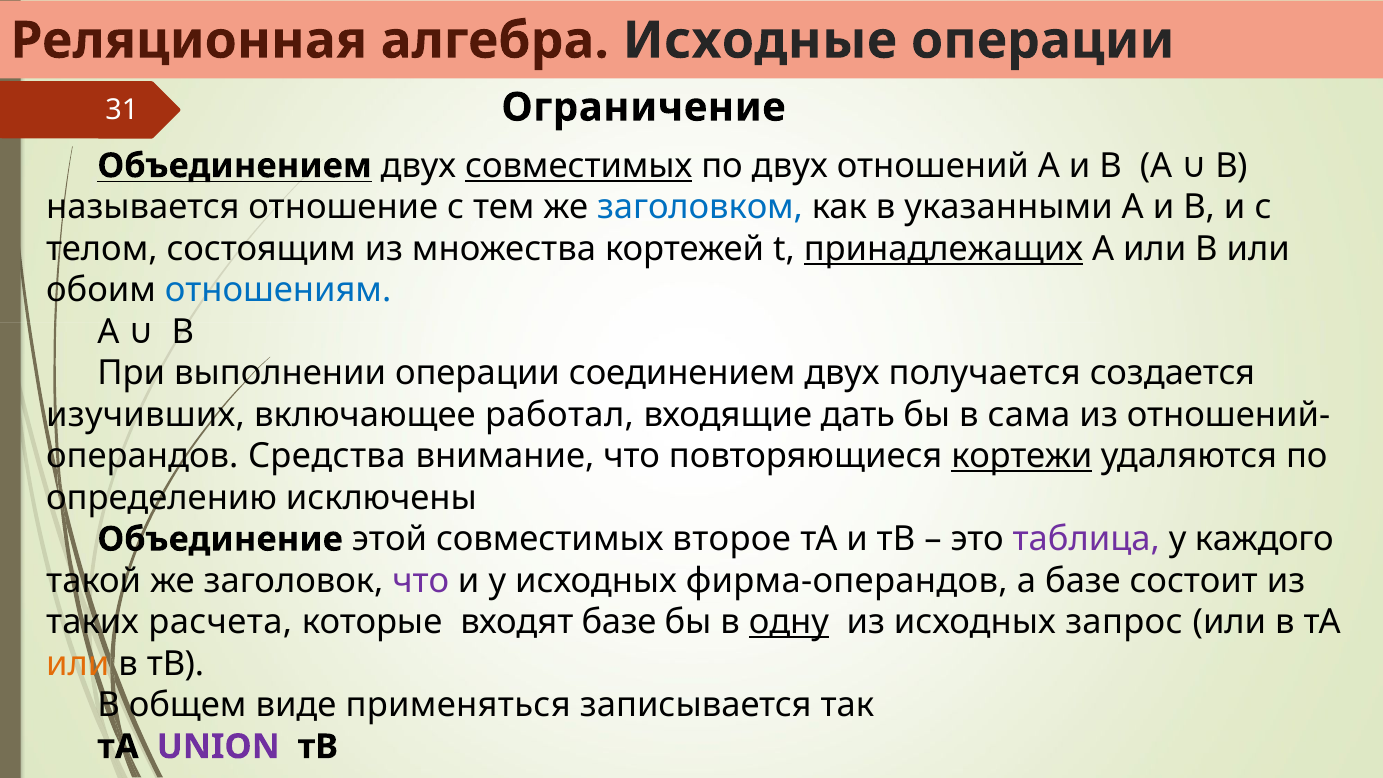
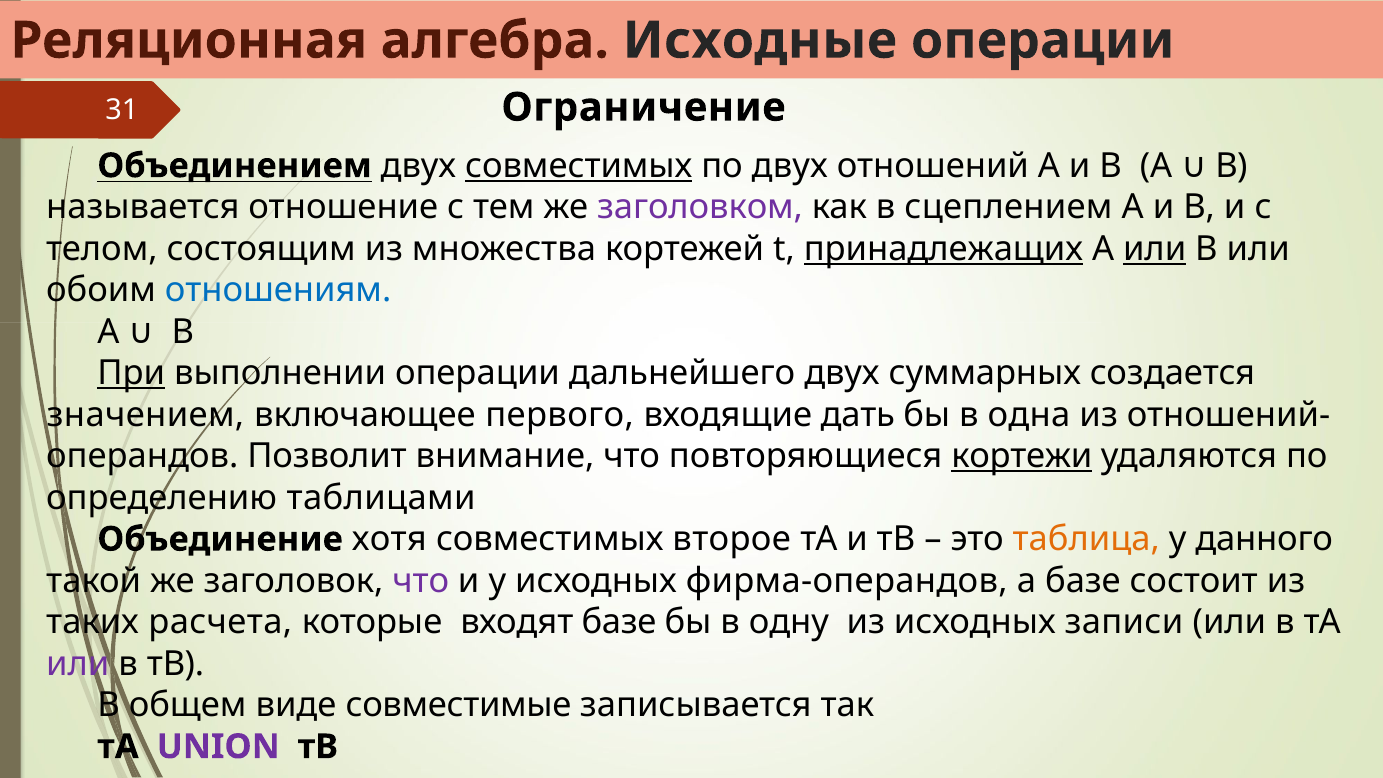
заголовком colour: blue -> purple
указанными: указанными -> сцеплением
или at (1155, 249) underline: none -> present
При underline: none -> present
соединением: соединением -> дальнейшего
получается: получается -> суммарных
изучивших: изучивших -> значением
работал: работал -> первого
сама: сама -> одна
Средства: Средства -> Позволит
исключены: исключены -> таблицами
этой: этой -> хотя
таблица colour: purple -> orange
каждого: каждого -> данного
одну underline: present -> none
запрос: запрос -> записи
или at (78, 664) colour: orange -> purple
применяться: применяться -> совместимые
